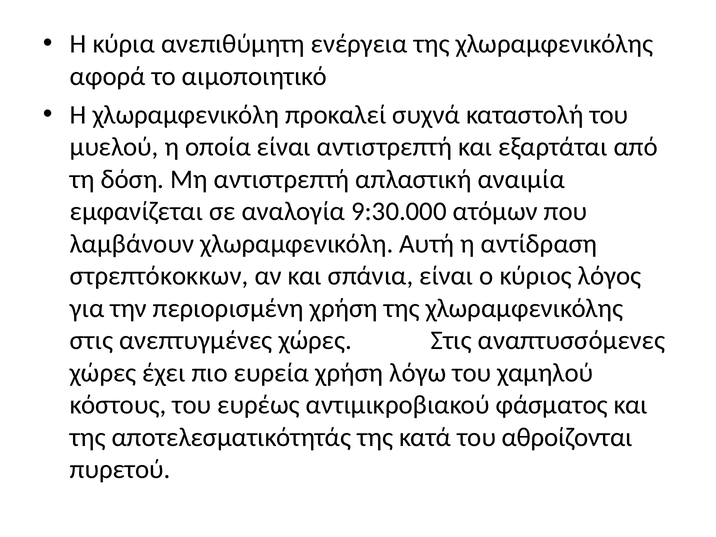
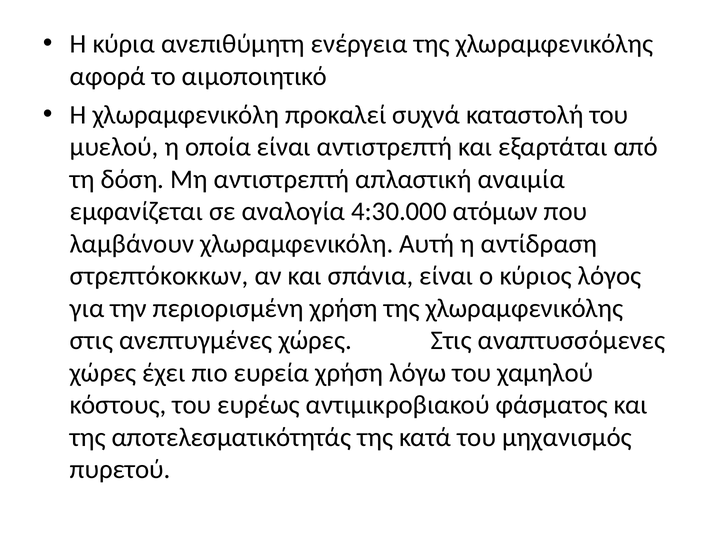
9:30.000: 9:30.000 -> 4:30.000
αθροίζονται: αθροίζονται -> μηχανισμός
